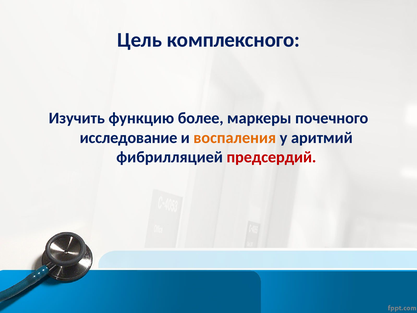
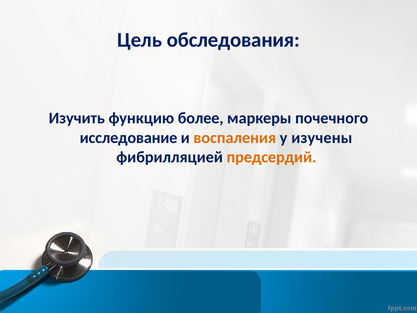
комплексного: комплексного -> обследования
аритмий: аритмий -> изучены
предсердий colour: red -> orange
